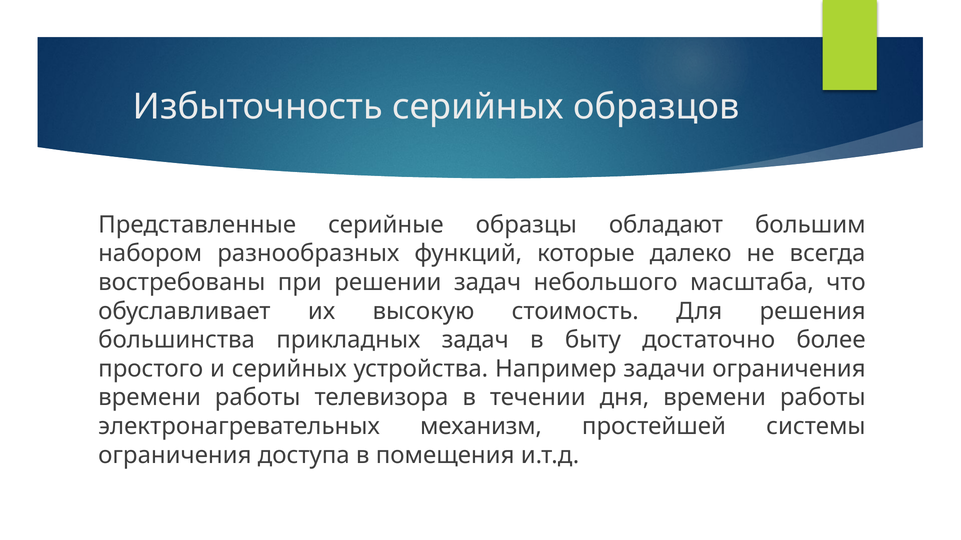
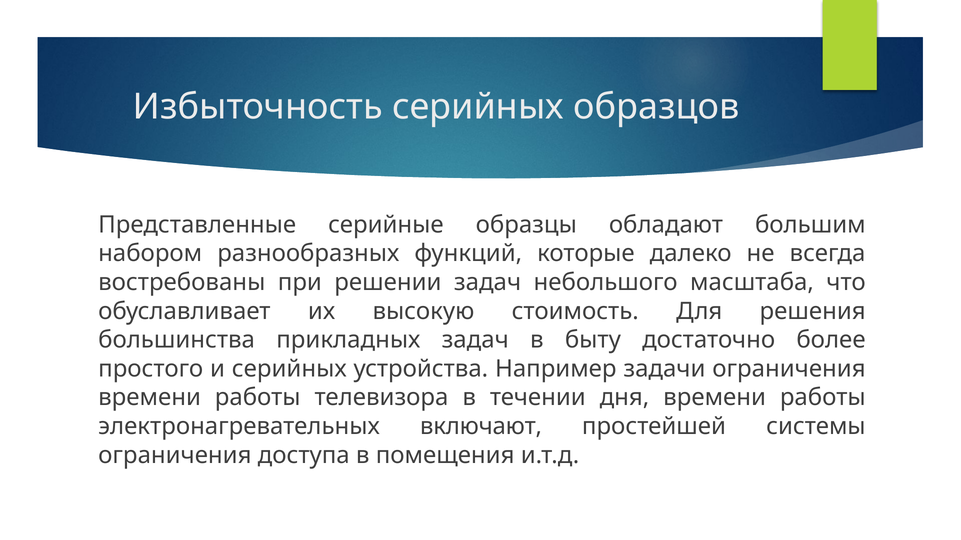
механизм: механизм -> включают
